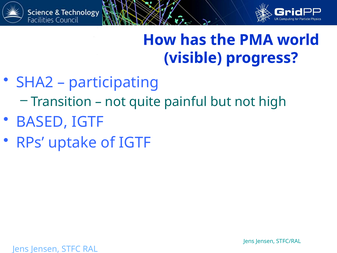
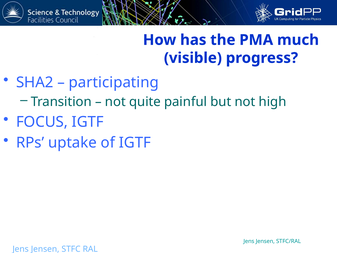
world: world -> much
BASED: BASED -> FOCUS
